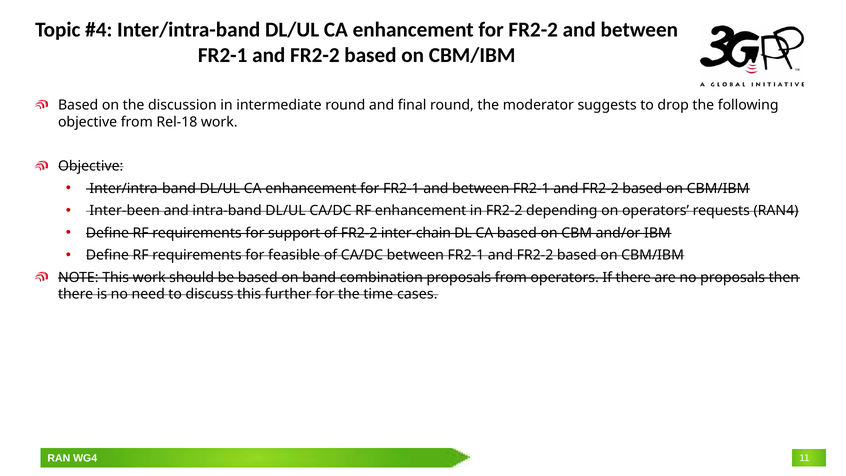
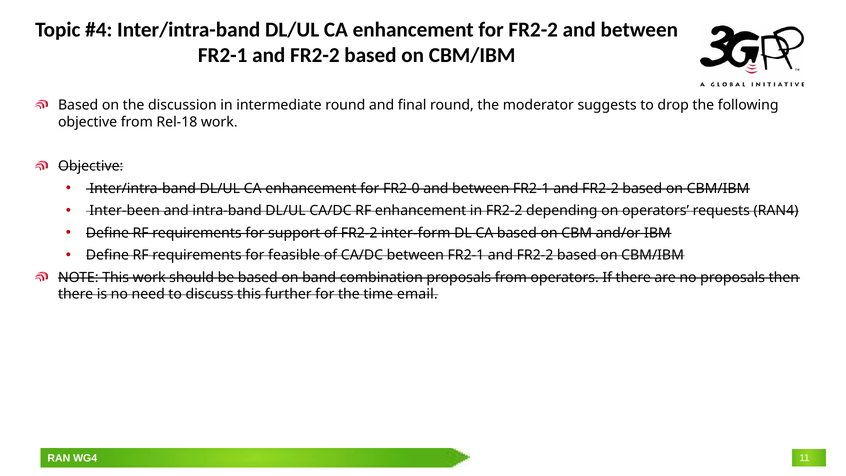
for FR2-1: FR2-1 -> FR2-0
inter-chain: inter-chain -> inter-form
cases: cases -> email
